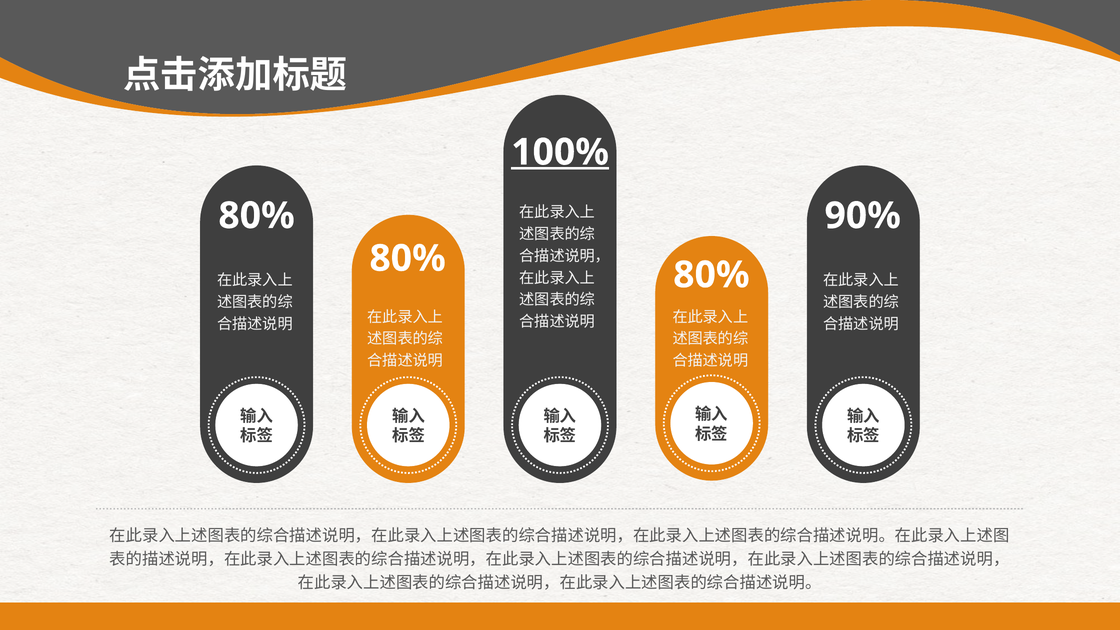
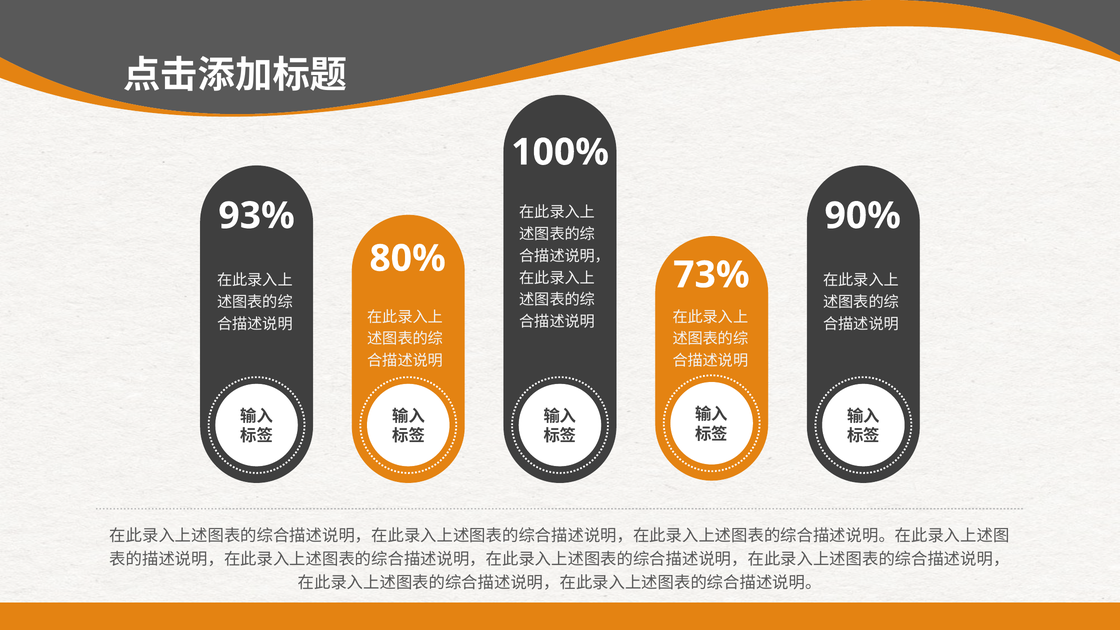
100% underline: present -> none
80% at (257, 216): 80% -> 93%
80% at (711, 275): 80% -> 73%
